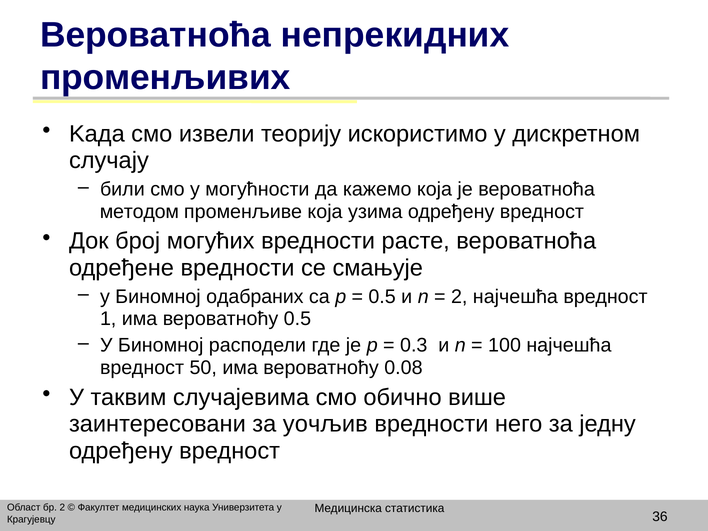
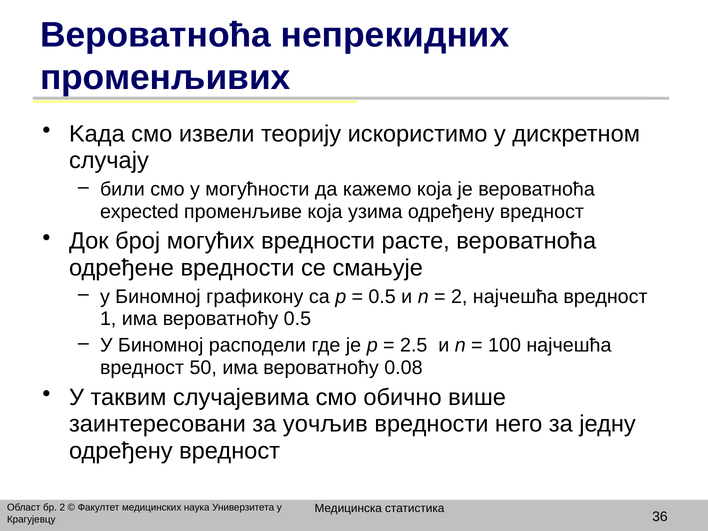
методом: методом -> expected
одабраних: одабраних -> графикону
0.3: 0.3 -> 2.5
